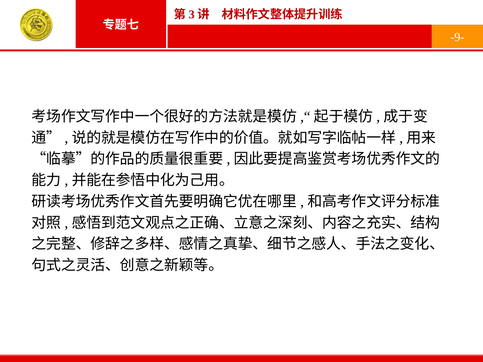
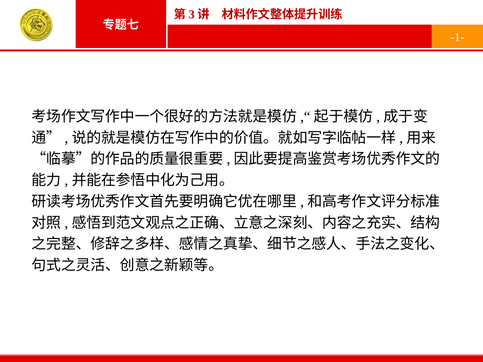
-9-: -9- -> -1-
